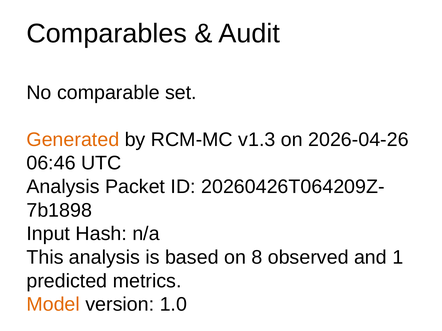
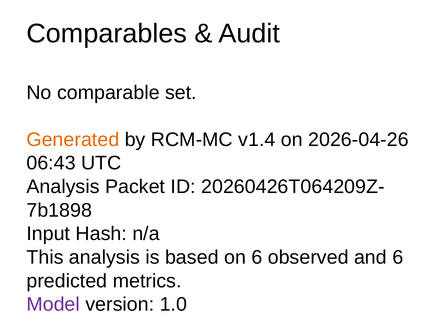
v1.3: v1.3 -> v1.4
06:46: 06:46 -> 06:43
on 8: 8 -> 6
and 1: 1 -> 6
Model colour: orange -> purple
